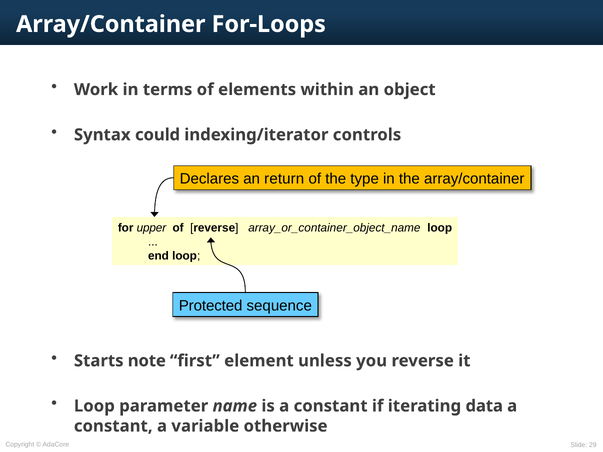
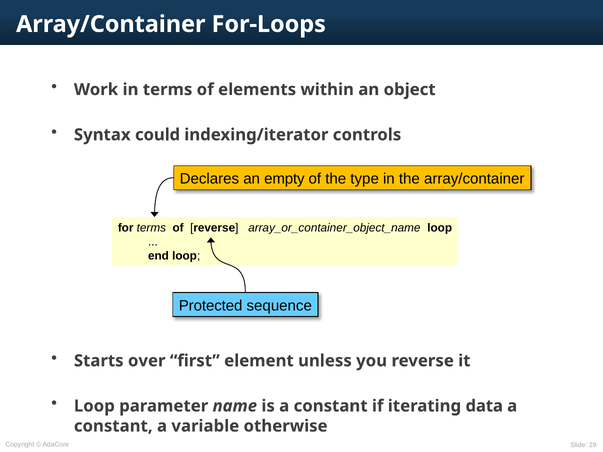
return: return -> empty
for upper: upper -> terms
note: note -> over
